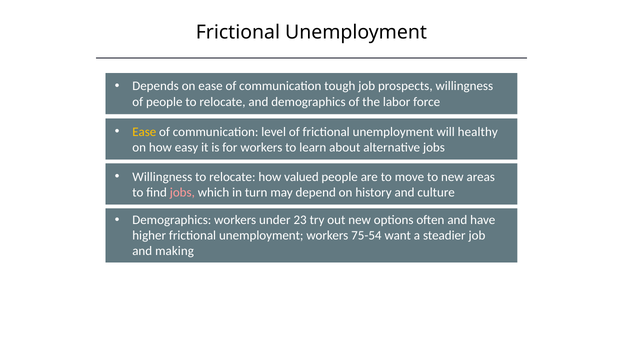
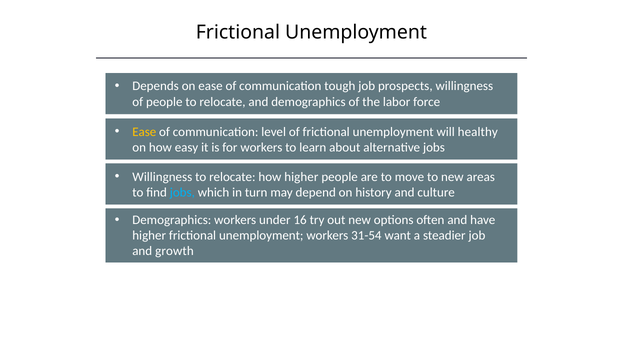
how valued: valued -> higher
jobs at (182, 193) colour: pink -> light blue
23: 23 -> 16
75-54: 75-54 -> 31-54
making: making -> growth
